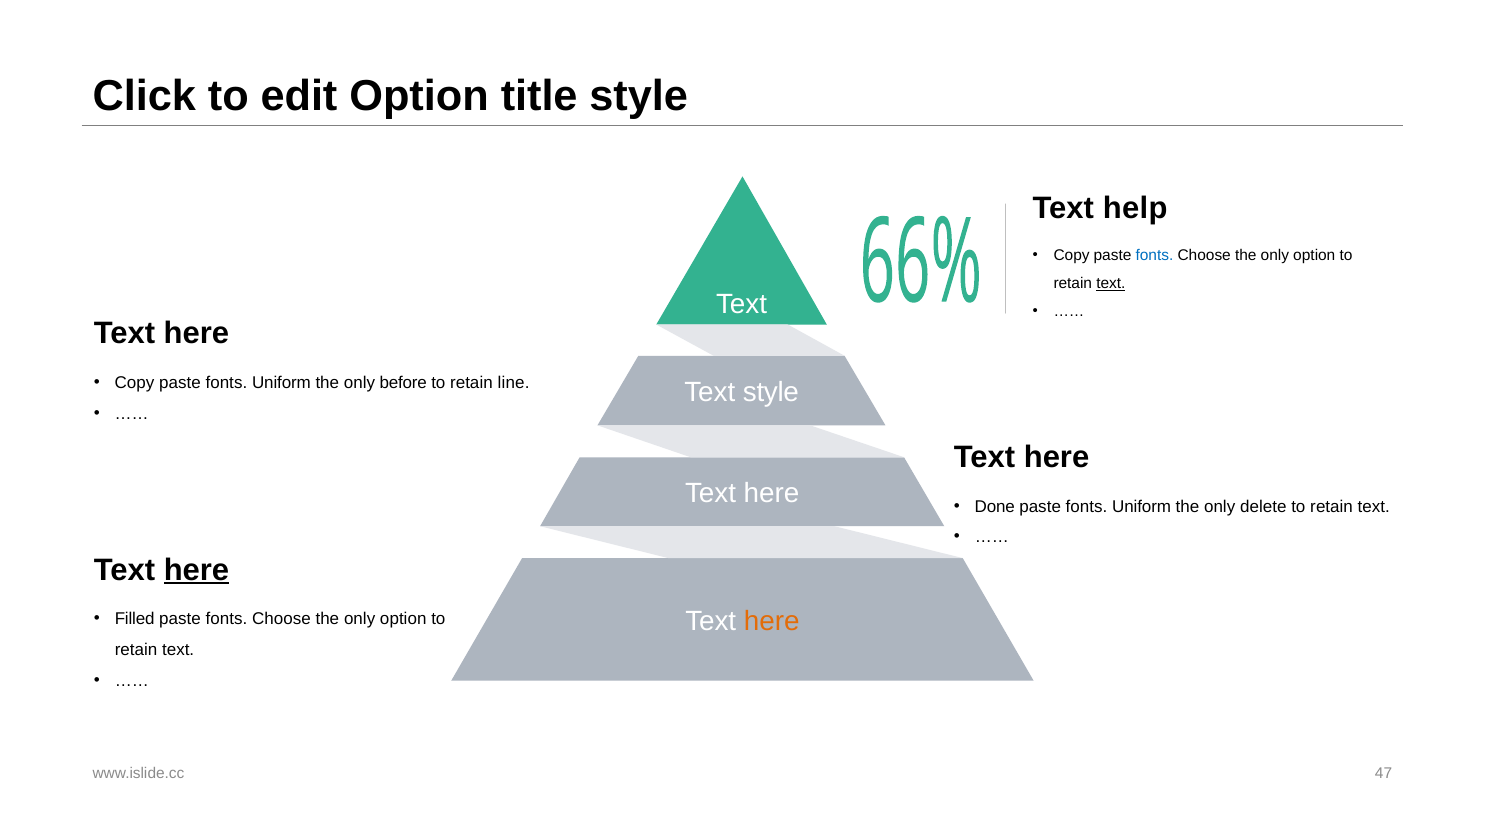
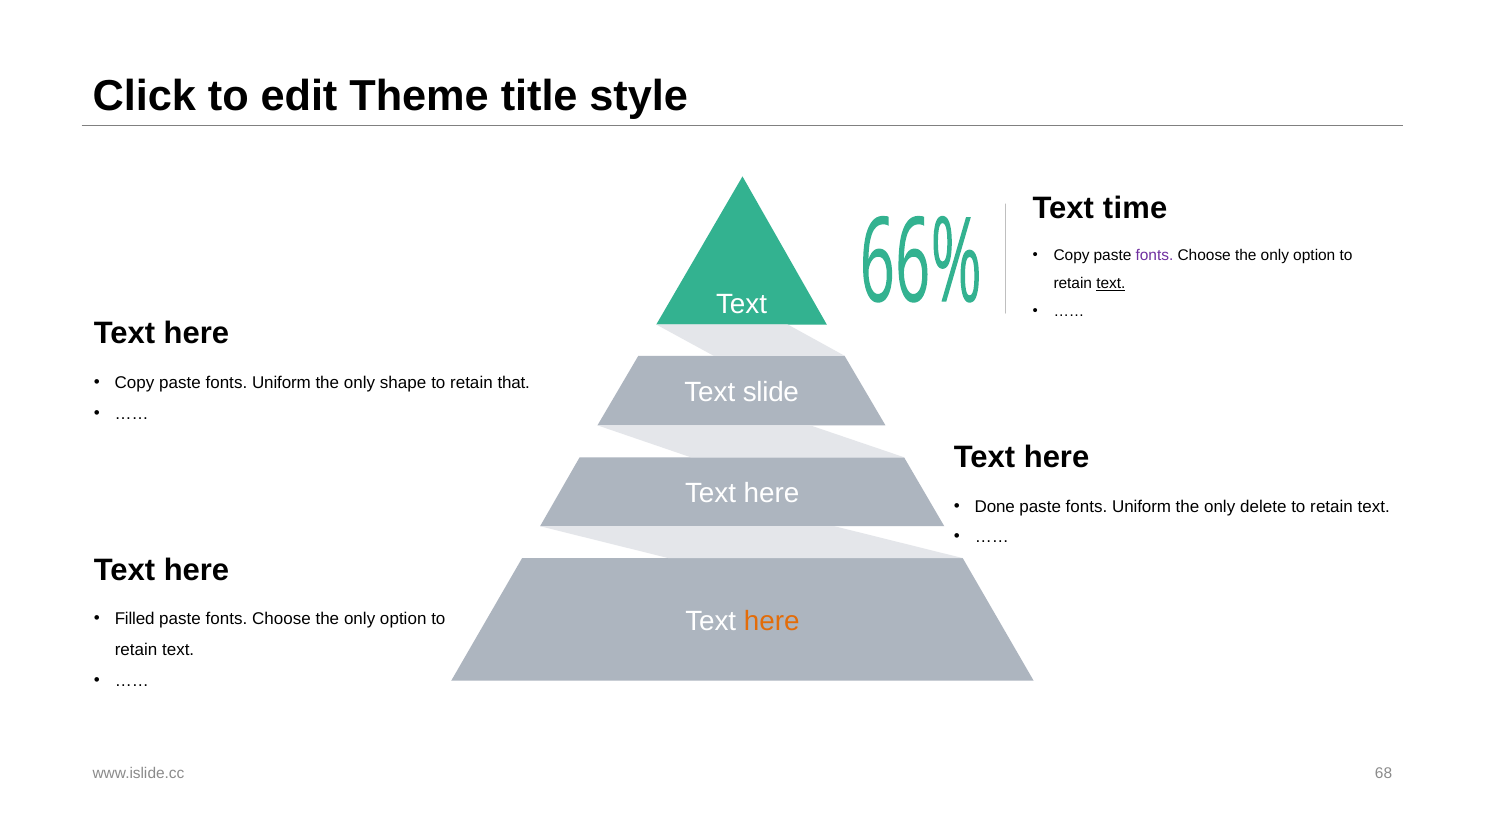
edit Option: Option -> Theme
help: help -> time
fonts at (1154, 256) colour: blue -> purple
before: before -> shape
line: line -> that
Text style: style -> slide
here at (196, 570) underline: present -> none
47: 47 -> 68
